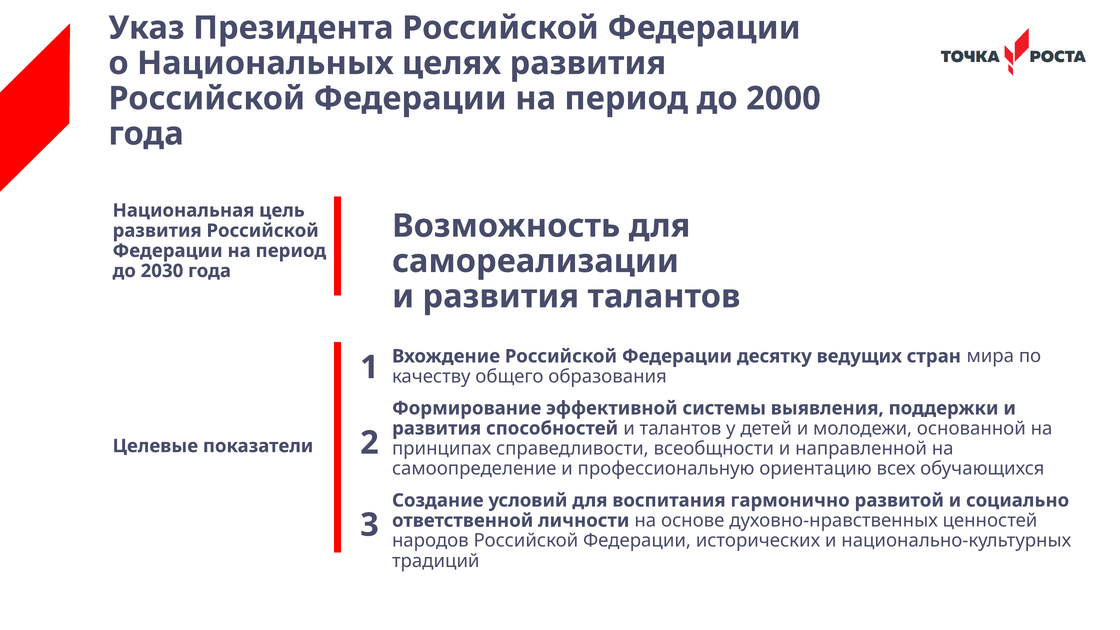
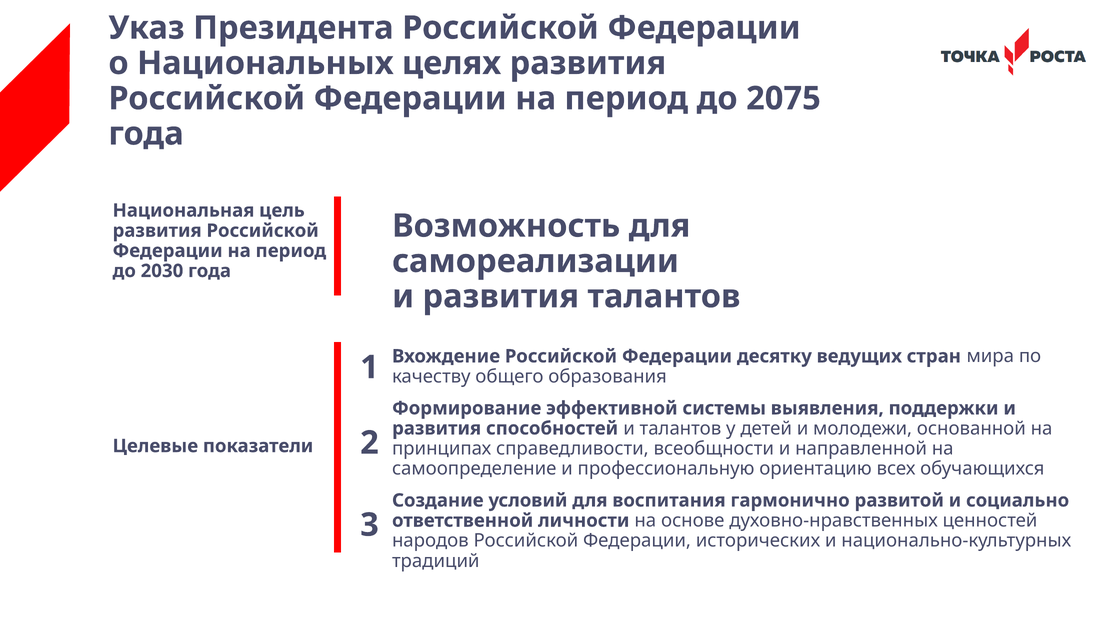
2000: 2000 -> 2075
